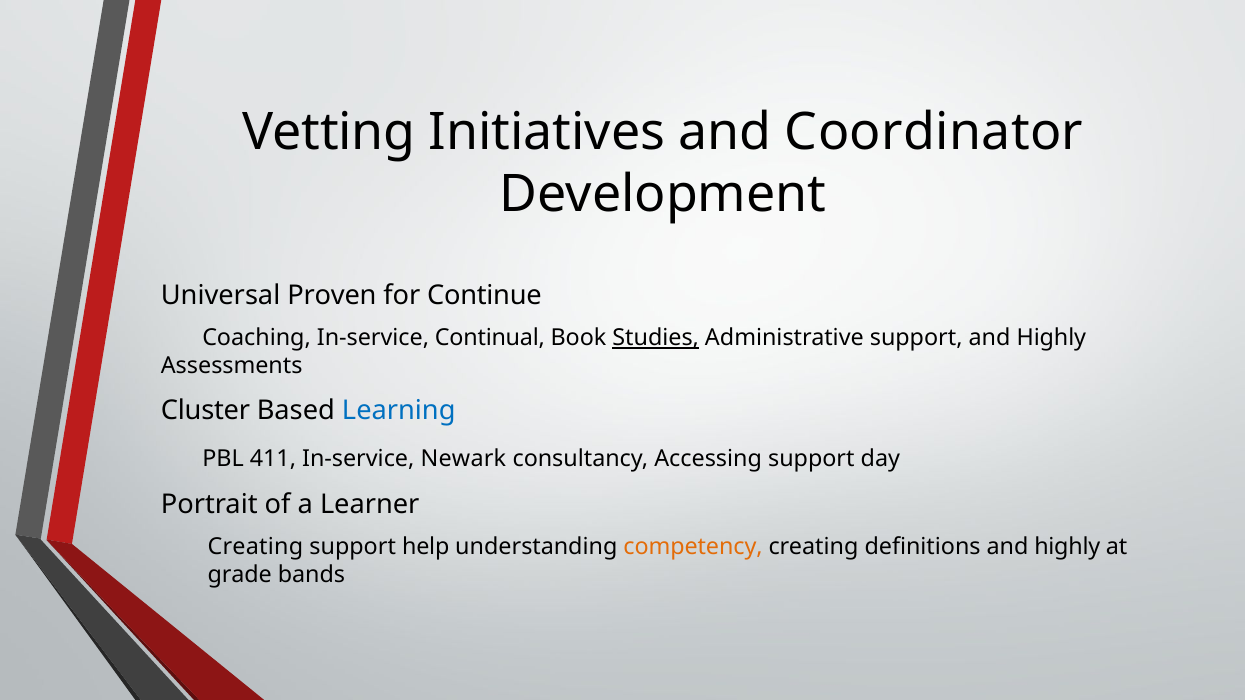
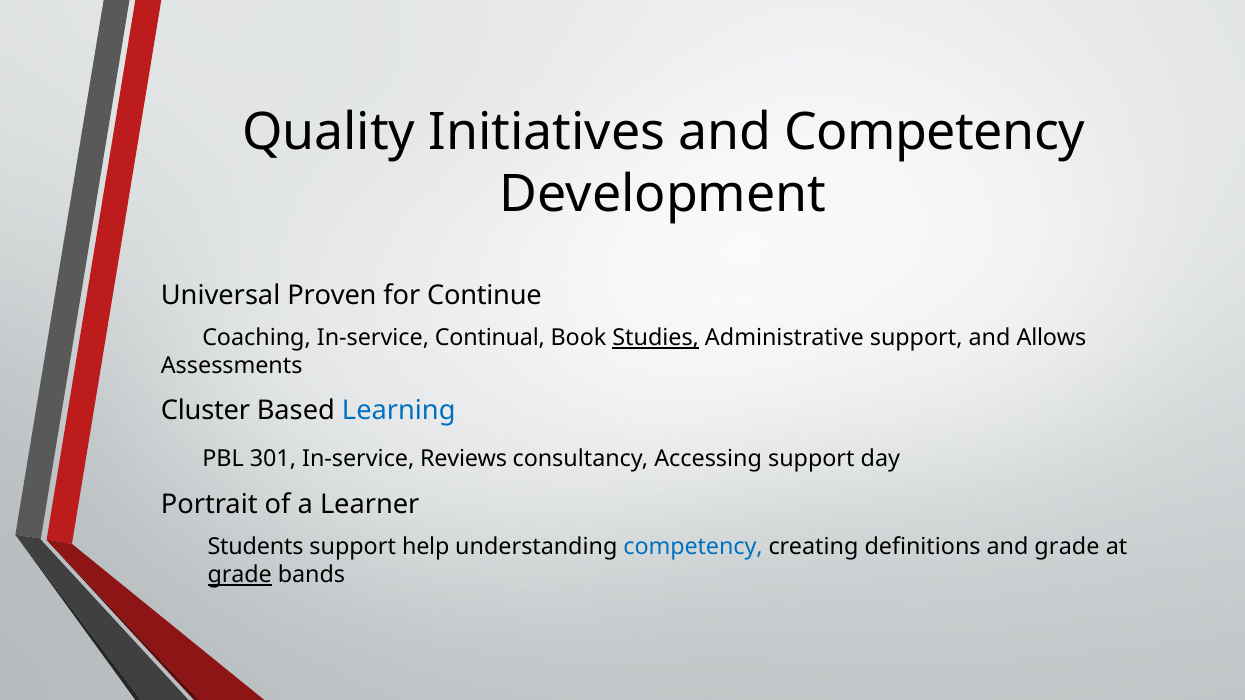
Vetting: Vetting -> Quality
and Coordinator: Coordinator -> Competency
support and Highly: Highly -> Allows
411: 411 -> 301
Newark: Newark -> Reviews
Creating at (255, 547): Creating -> Students
competency at (693, 547) colour: orange -> blue
definitions and highly: highly -> grade
grade at (240, 575) underline: none -> present
